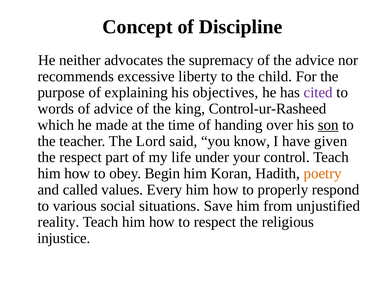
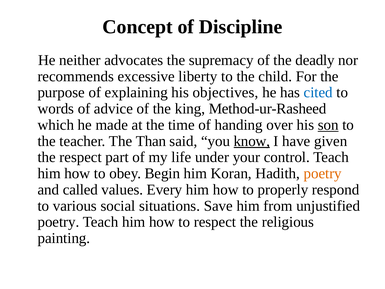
the advice: advice -> deadly
cited colour: purple -> blue
Control-ur-Rasheed: Control-ur-Rasheed -> Method-ur-Rasheed
Lord: Lord -> Than
know underline: none -> present
reality at (58, 222): reality -> poetry
injustice: injustice -> painting
